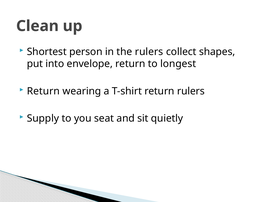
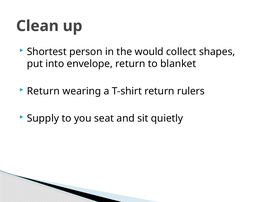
the rulers: rulers -> would
longest: longest -> blanket
